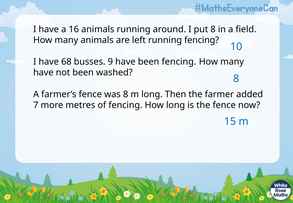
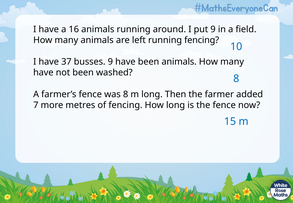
put 8: 8 -> 9
68: 68 -> 37
been fencing: fencing -> animals
